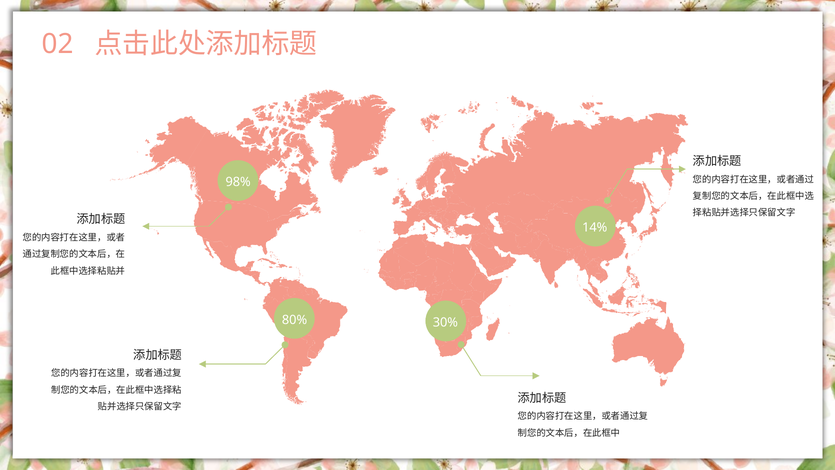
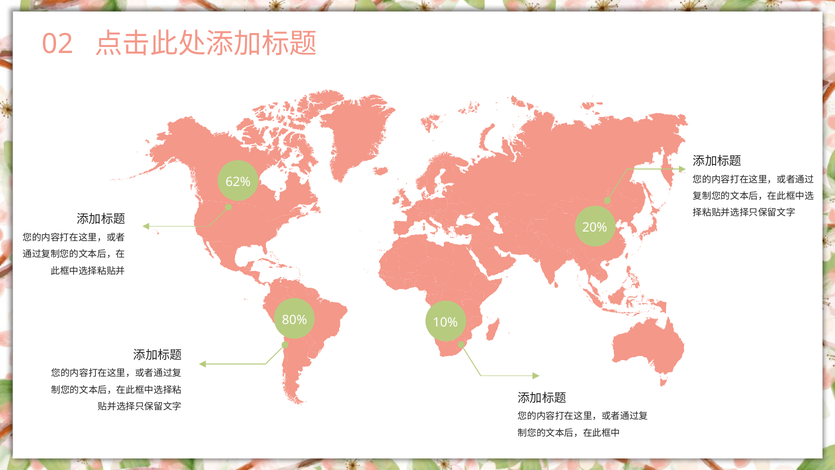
98%: 98% -> 62%
14%: 14% -> 20%
30%: 30% -> 10%
